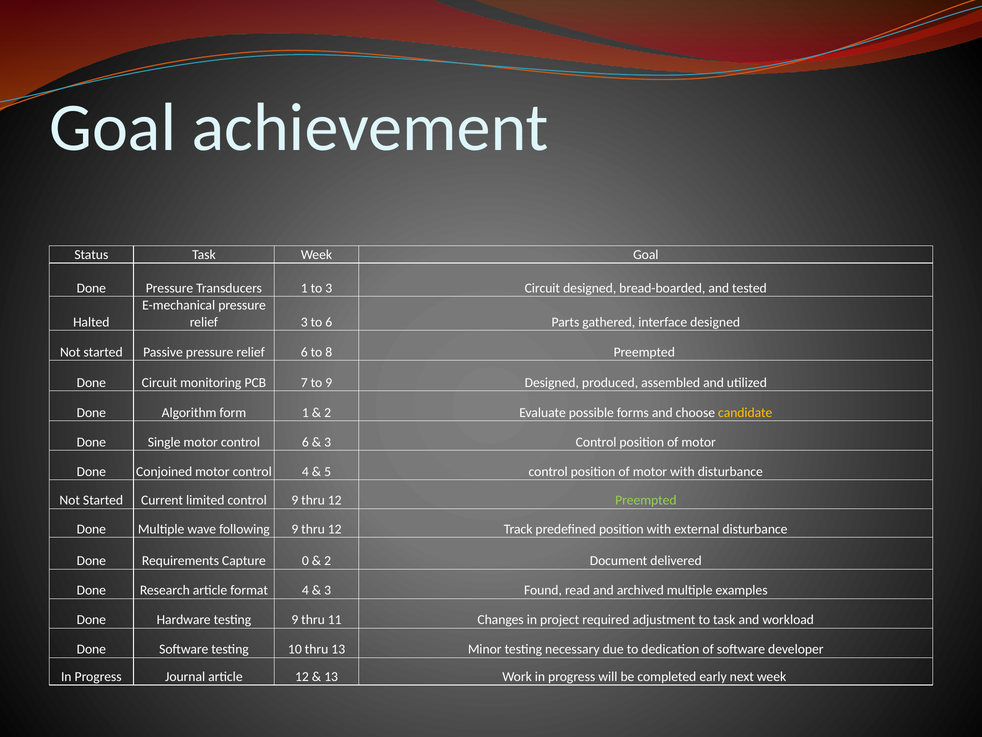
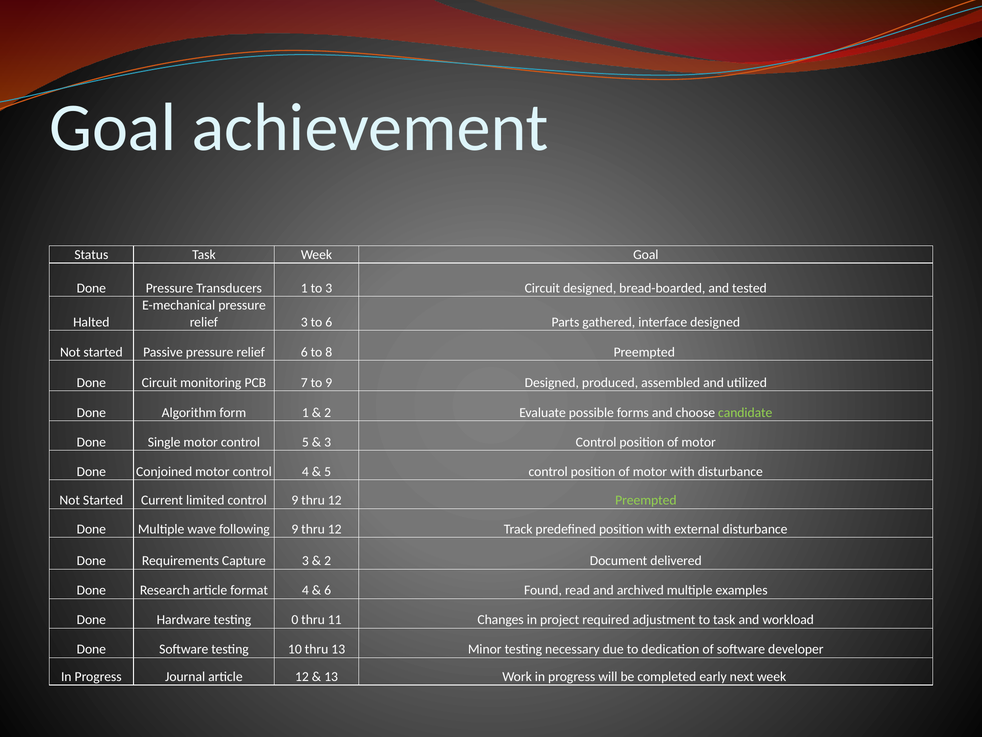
candidate colour: yellow -> light green
control 6: 6 -> 5
Capture 0: 0 -> 3
3 at (328, 590): 3 -> 6
testing 9: 9 -> 0
